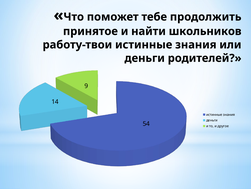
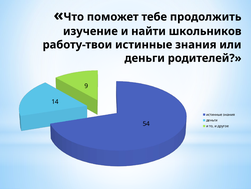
принятое: принятое -> изучение
